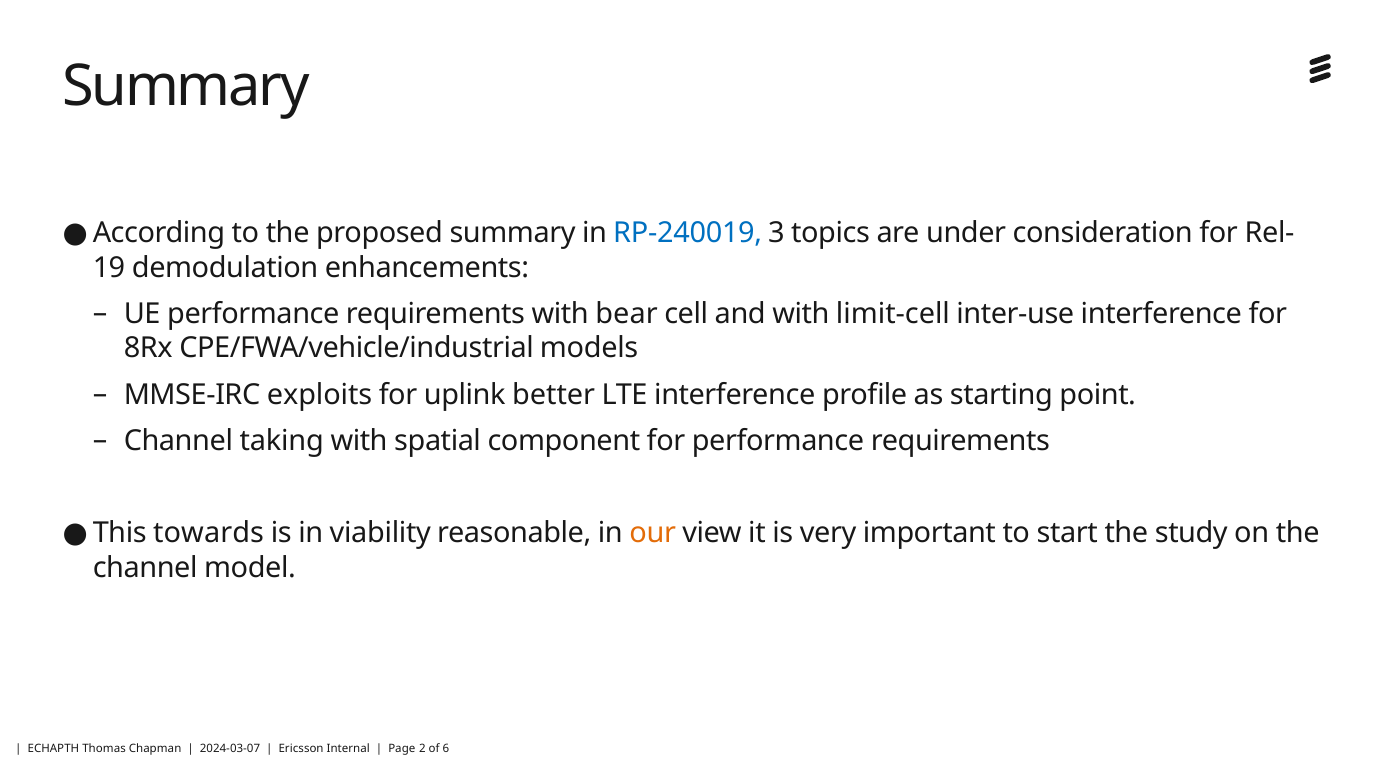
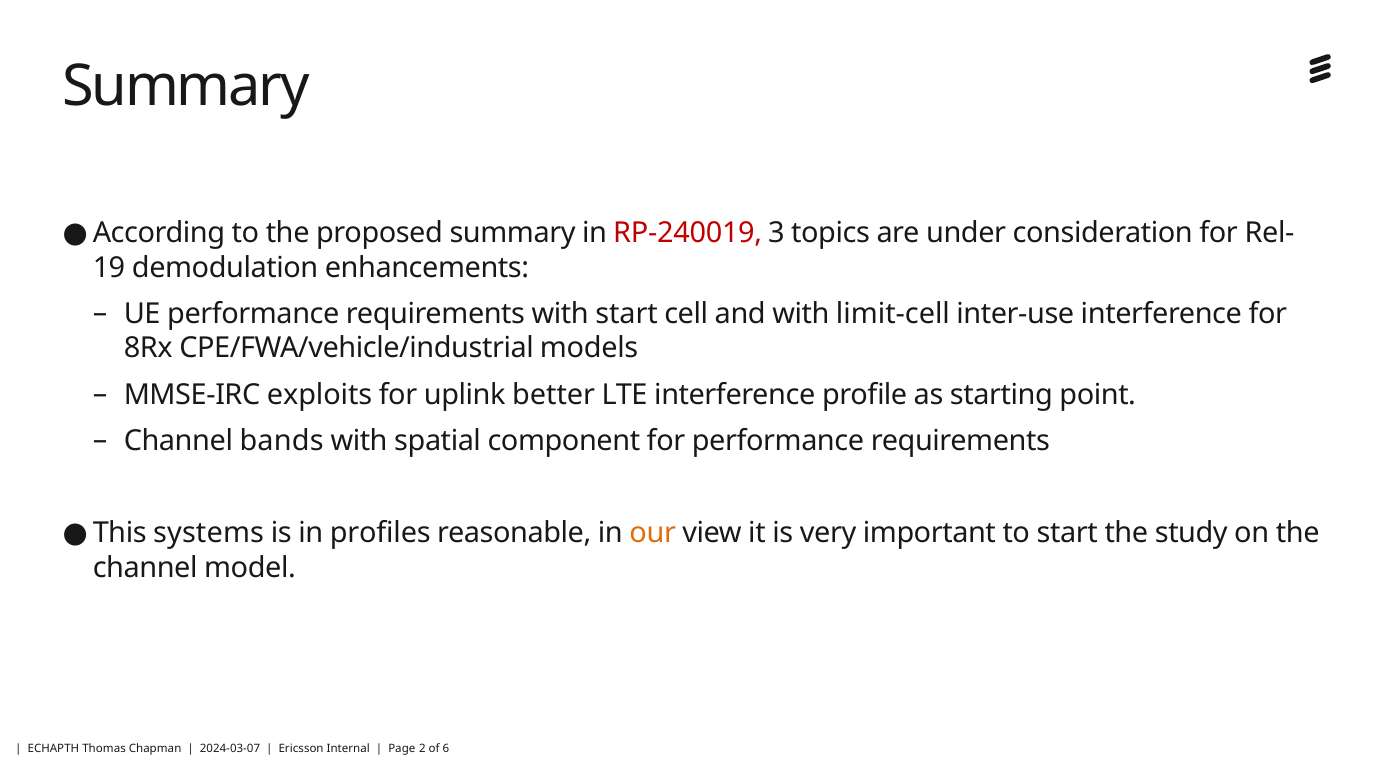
RP-240019 colour: blue -> red
with bear: bear -> start
taking: taking -> bands
towards: towards -> systems
viability: viability -> profiles
